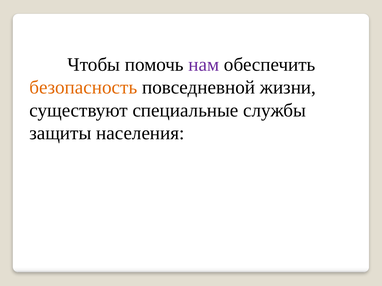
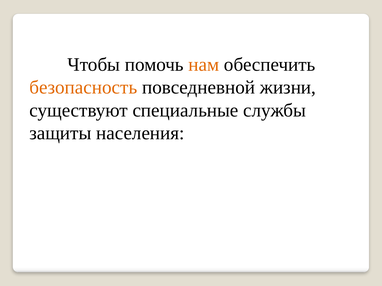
нам colour: purple -> orange
